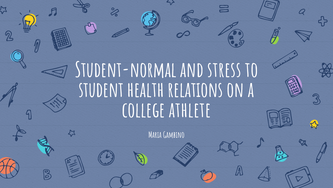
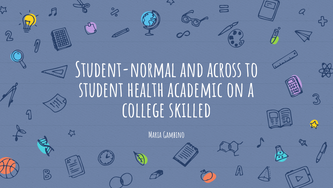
stress: stress -> across
relations: relations -> academic
athlete: athlete -> skilled
